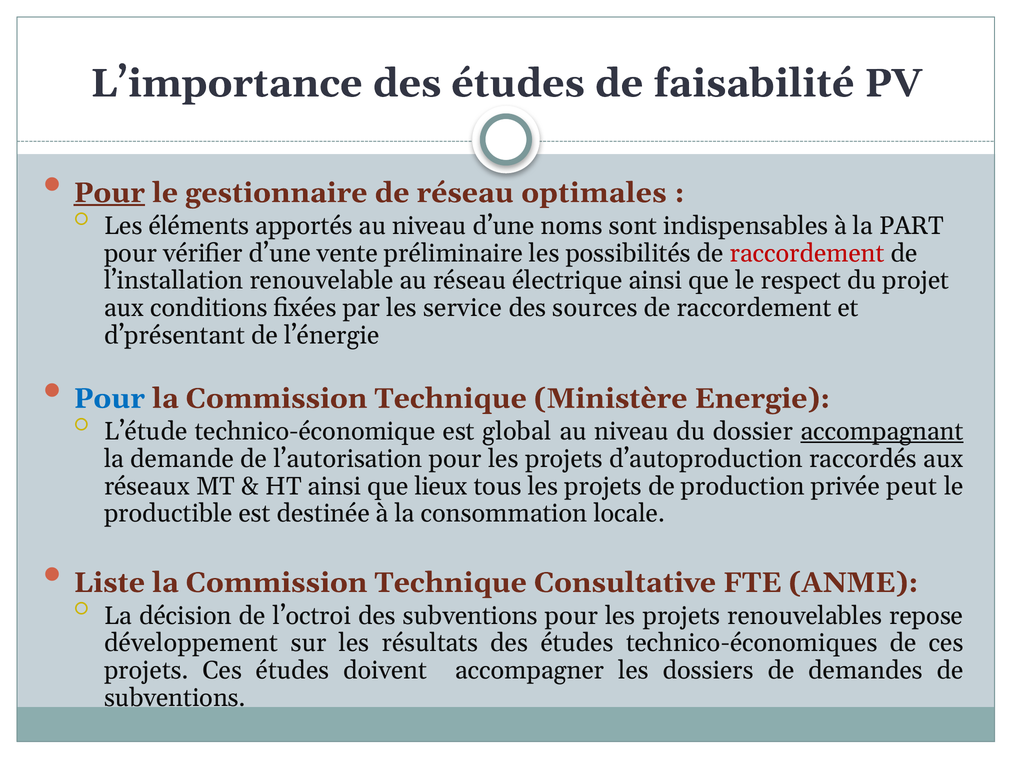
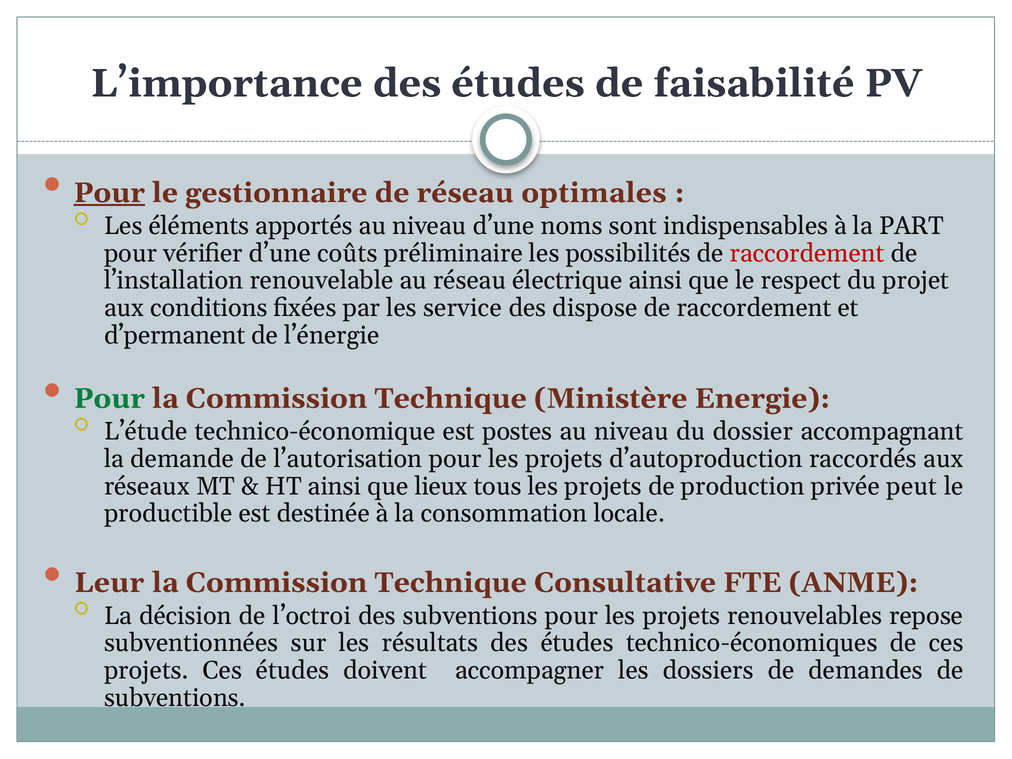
vente: vente -> coûts
sources: sources -> dispose
d’présentant: d’présentant -> d’permanent
Pour at (109, 399) colour: blue -> green
global: global -> postes
accompagnant underline: present -> none
Liste: Liste -> Leur
développement: développement -> subventionnées
